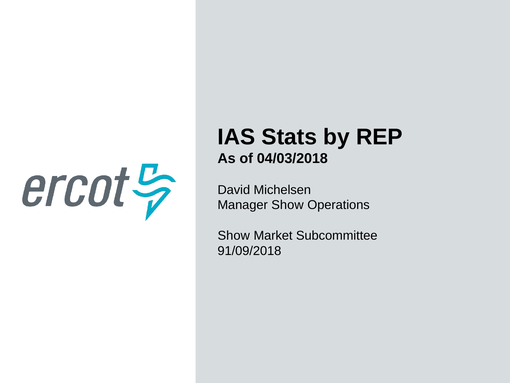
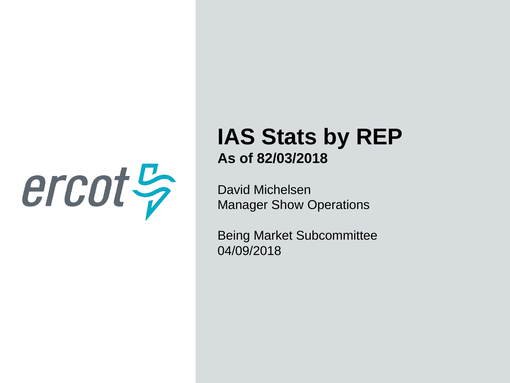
04/03/2018: 04/03/2018 -> 82/03/2018
Show at (234, 235): Show -> Being
91/09/2018: 91/09/2018 -> 04/09/2018
